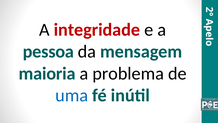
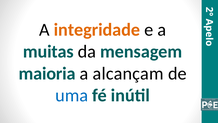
integridade colour: red -> orange
pessoa: pessoa -> muitas
problema: problema -> alcançam
